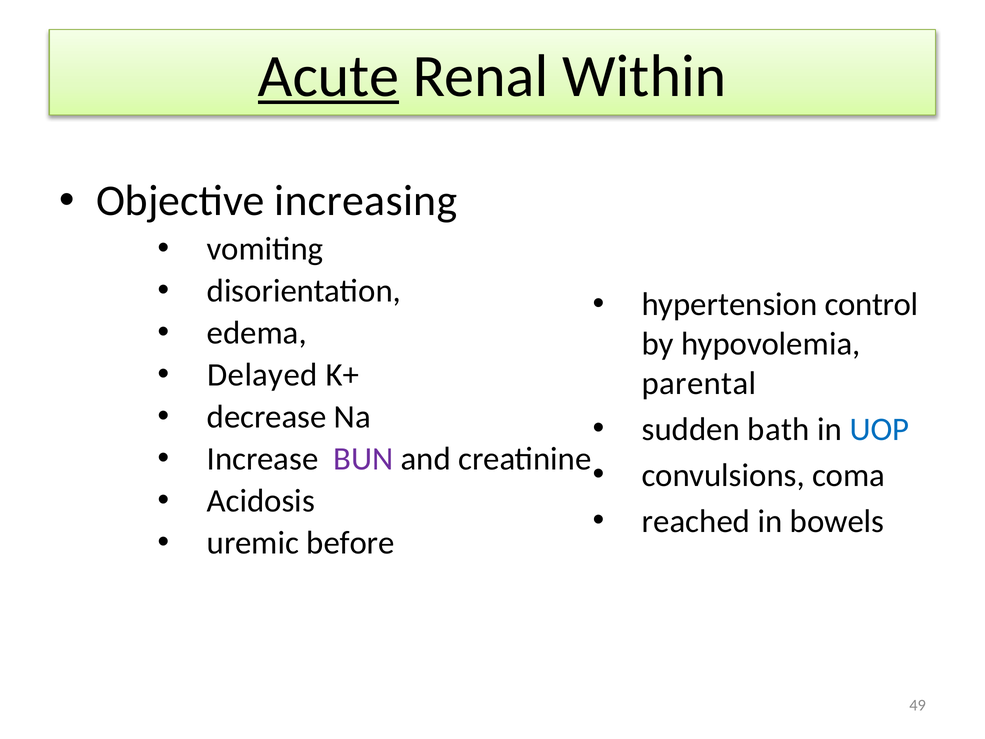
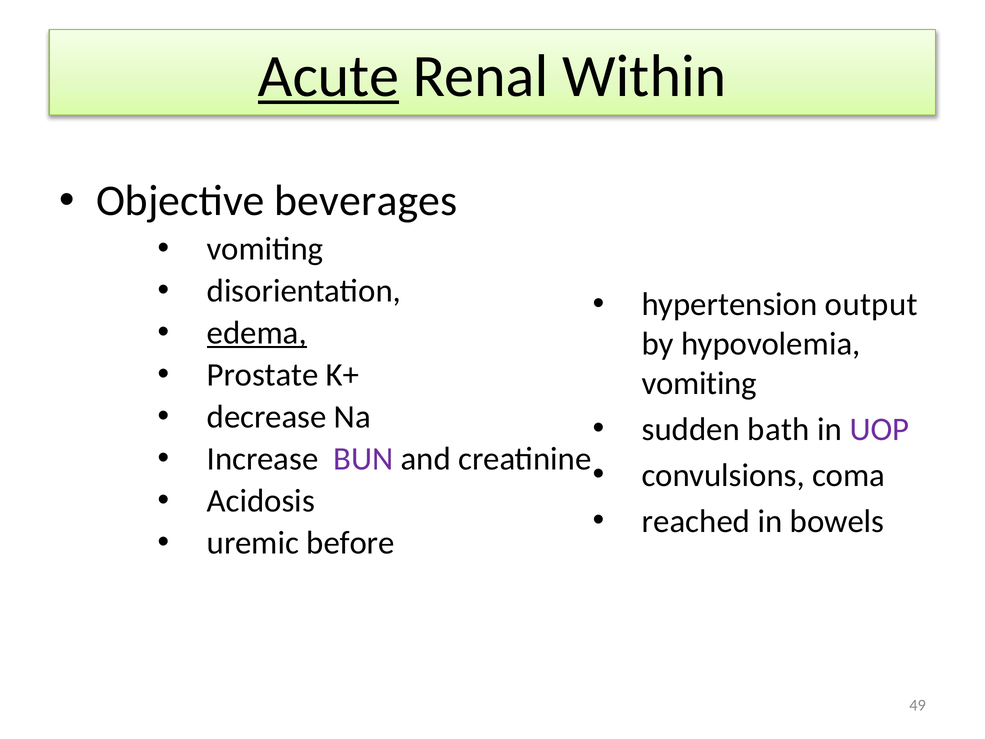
increasing: increasing -> beverages
control: control -> output
edema underline: none -> present
Delayed: Delayed -> Prostate
parental at (699, 383): parental -> vomiting
UOP colour: blue -> purple
